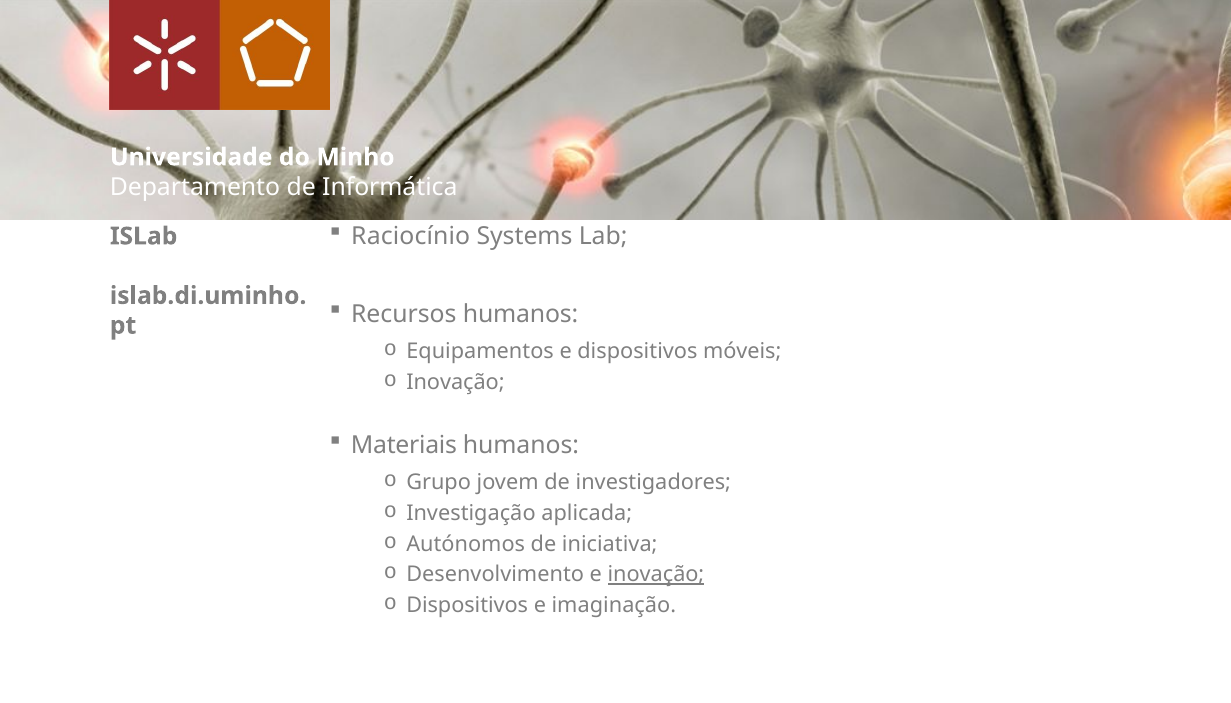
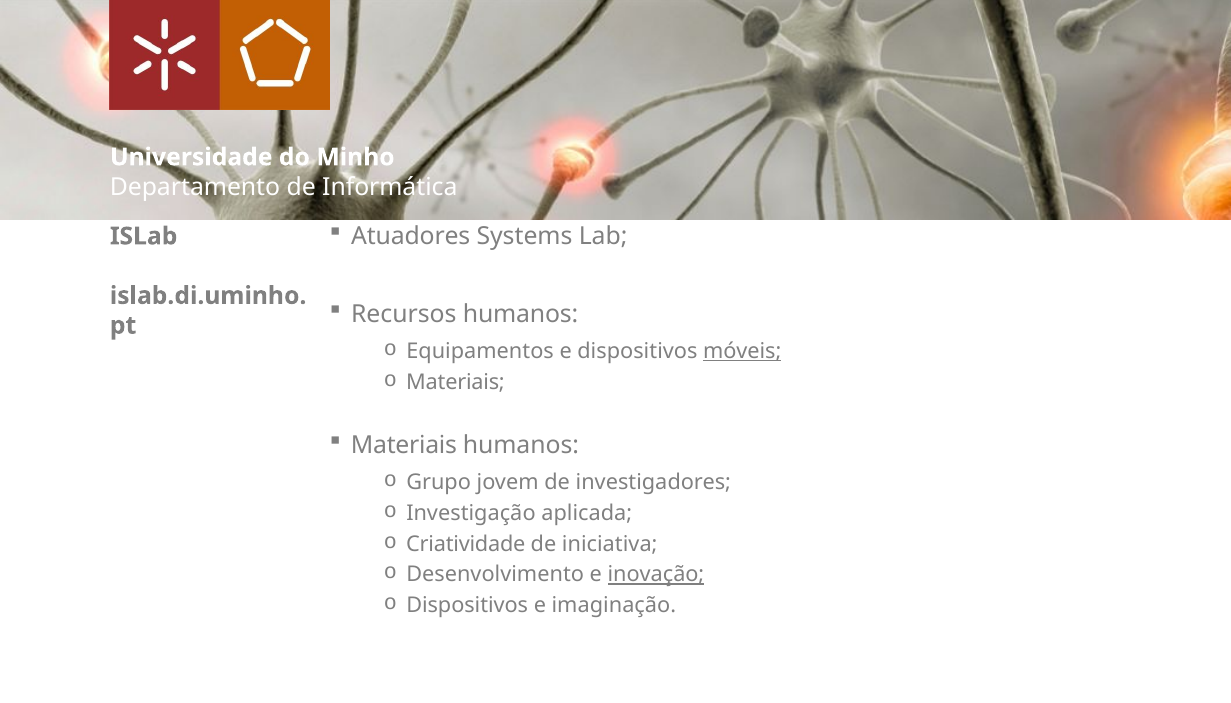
Raciocínio: Raciocínio -> Atuadores
móveis underline: none -> present
Inovação at (455, 382): Inovação -> Materiais
Autónomos: Autónomos -> Criatividade
